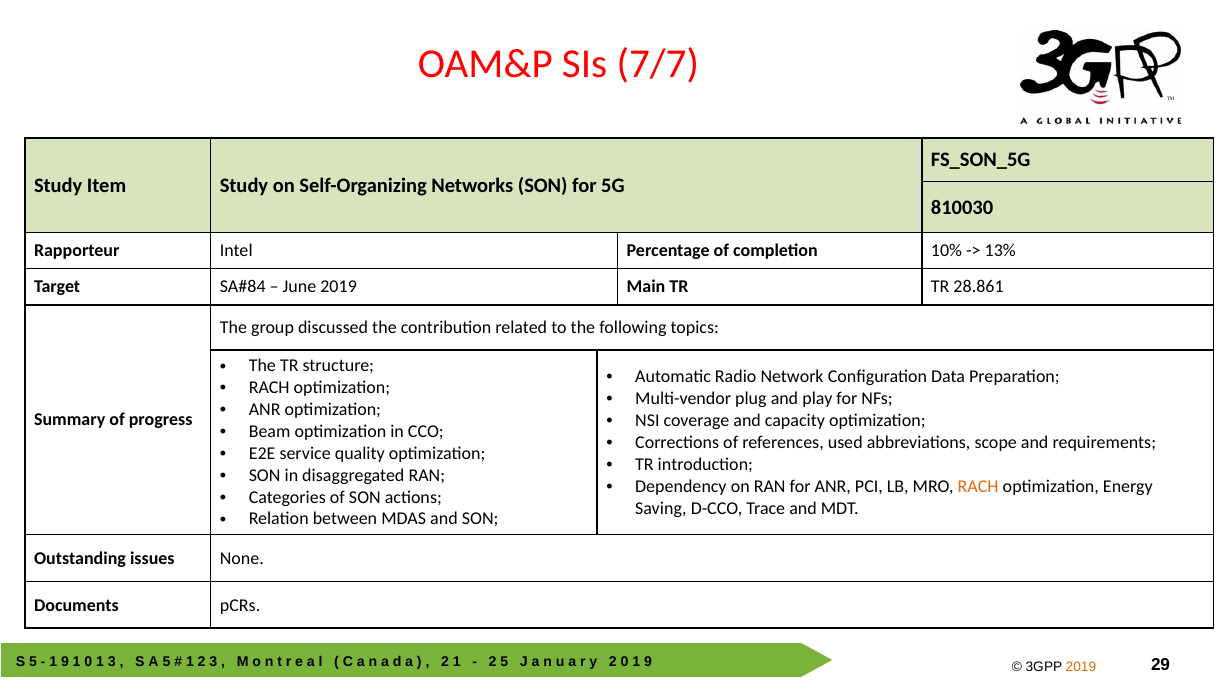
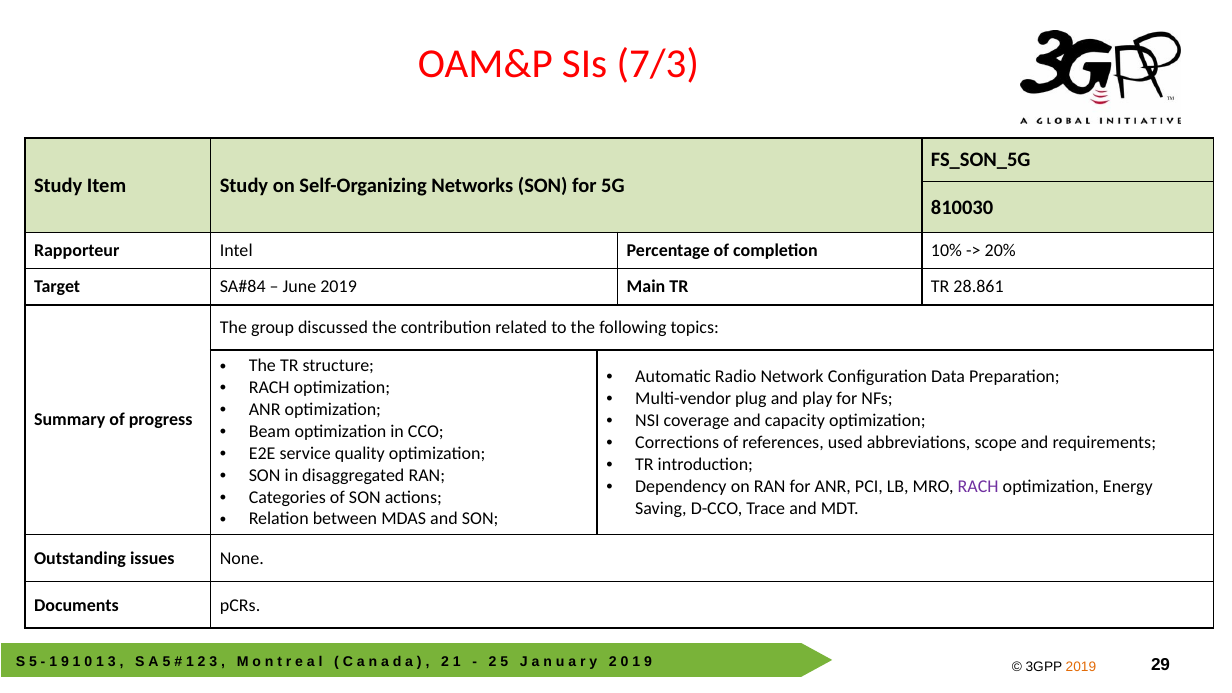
7/7: 7/7 -> 7/3
13%: 13% -> 20%
RACH at (978, 486) colour: orange -> purple
